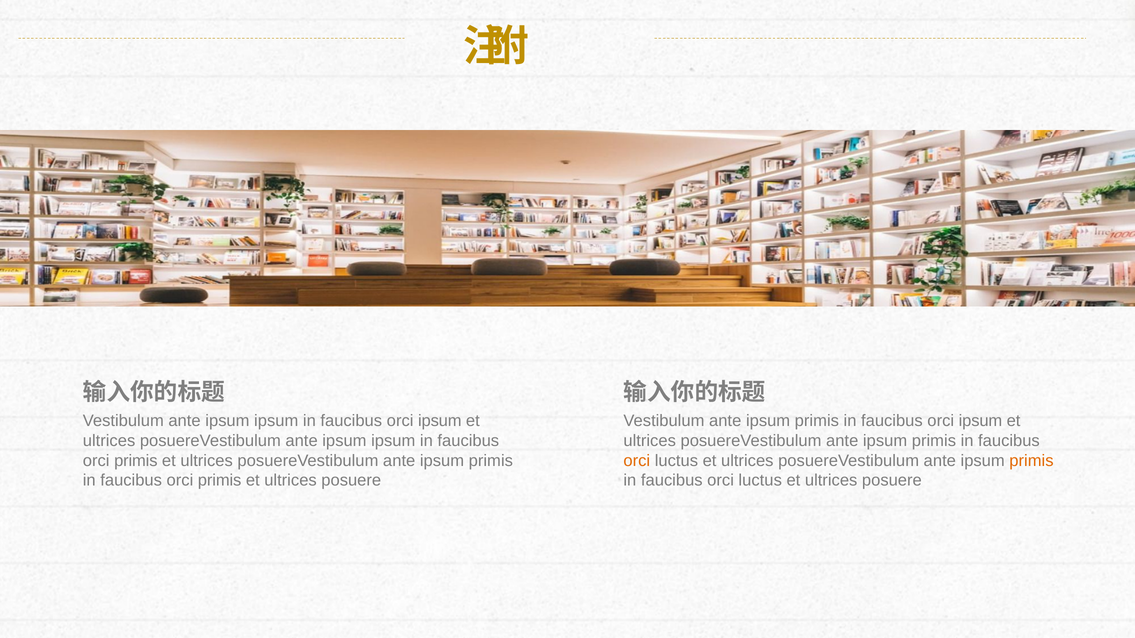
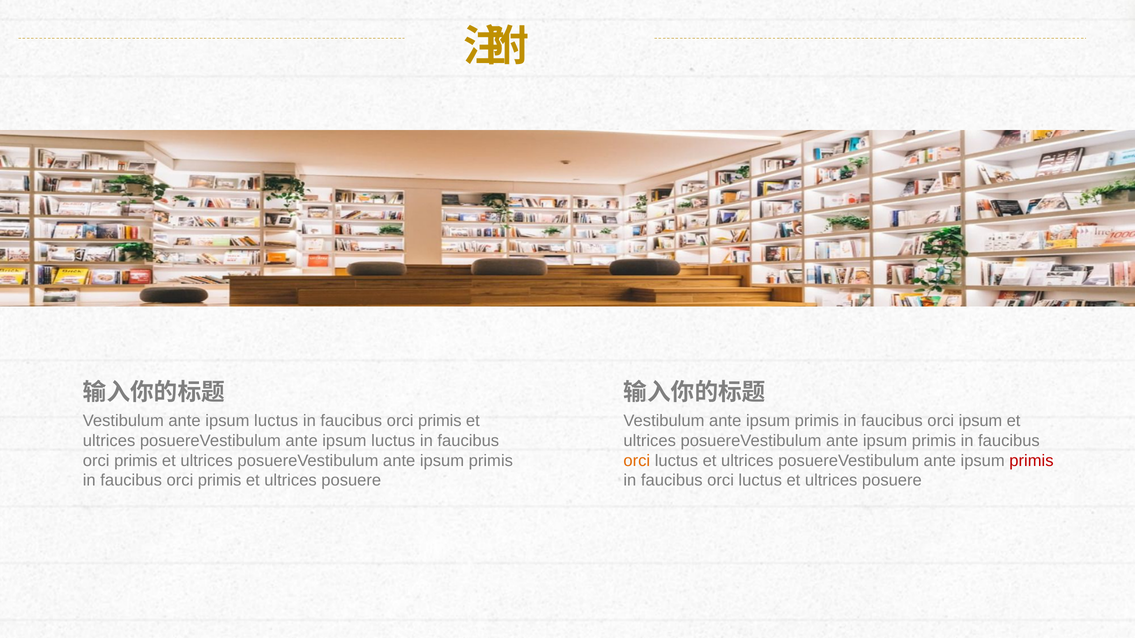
Vestibulum ante ipsum ipsum: ipsum -> luctus
ipsum at (440, 421): ipsum -> primis
posuereVestibulum ante ipsum ipsum: ipsum -> luctus
primis at (1031, 461) colour: orange -> red
